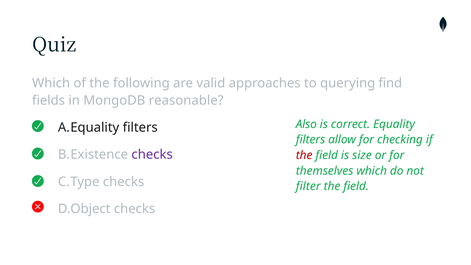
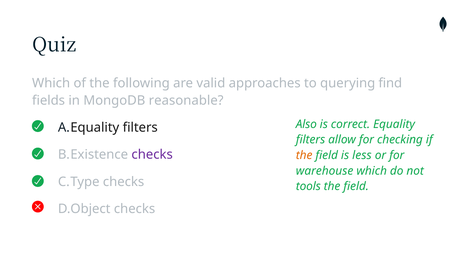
the at (304, 155) colour: red -> orange
size: size -> less
themselves: themselves -> warehouse
filter: filter -> tools
